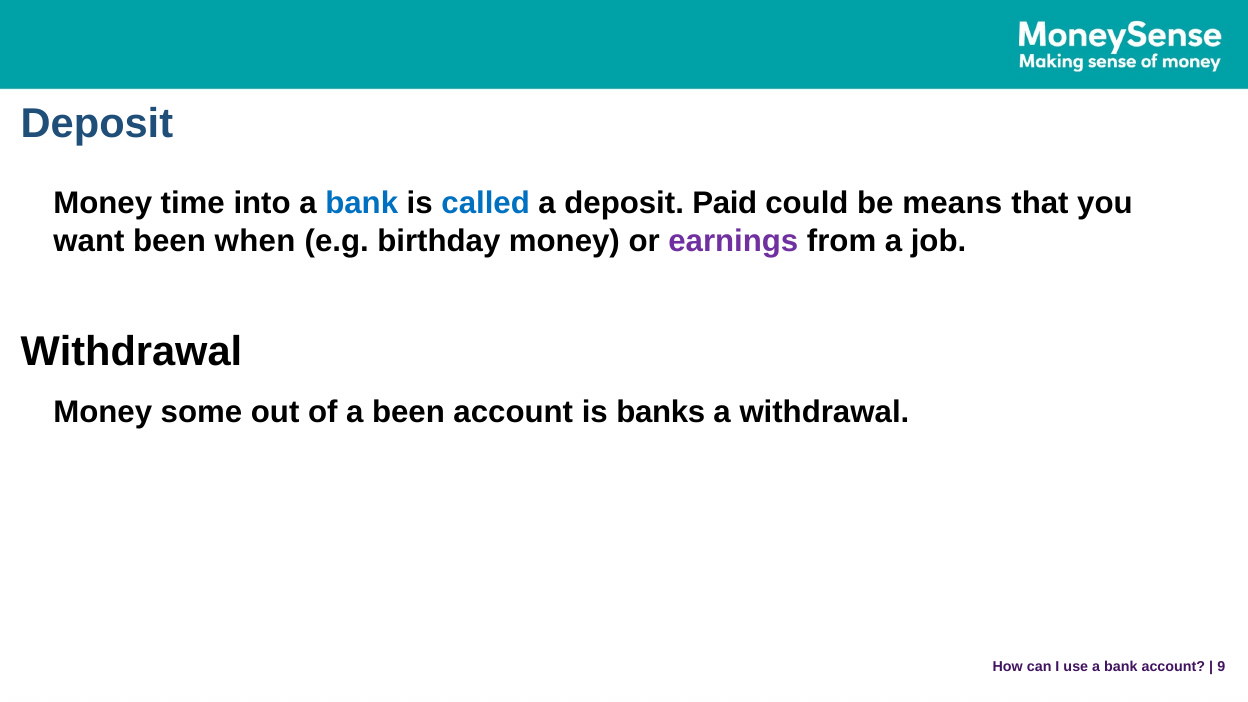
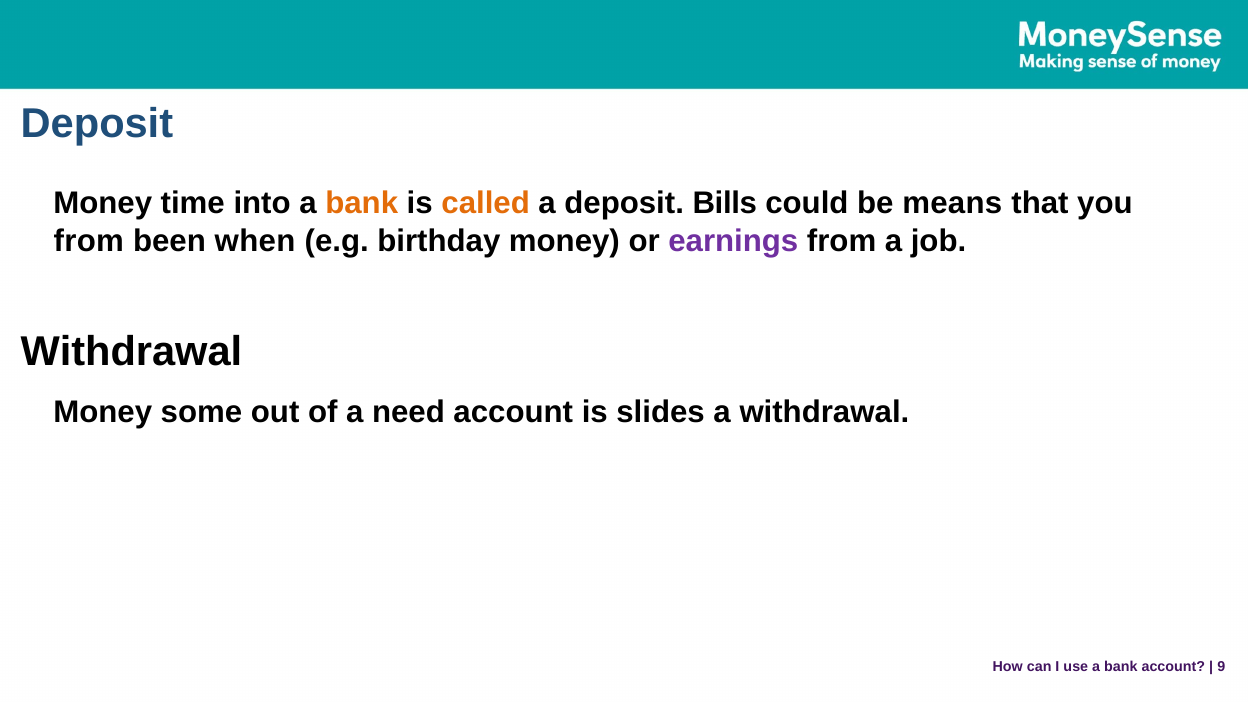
bank at (362, 204) colour: blue -> orange
called colour: blue -> orange
Paid: Paid -> Bills
want at (89, 241): want -> from
a been: been -> need
banks: banks -> slides
